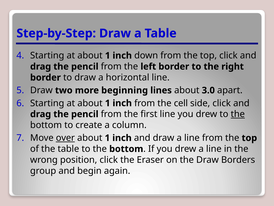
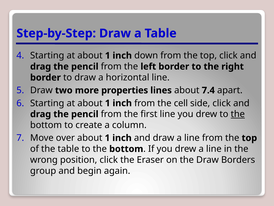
beginning: beginning -> properties
3.0: 3.0 -> 7.4
over underline: present -> none
